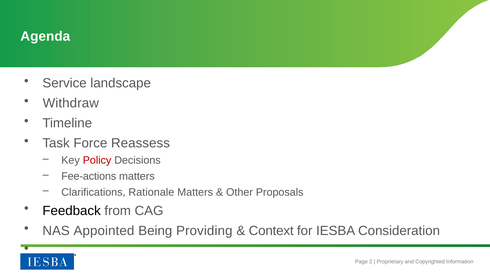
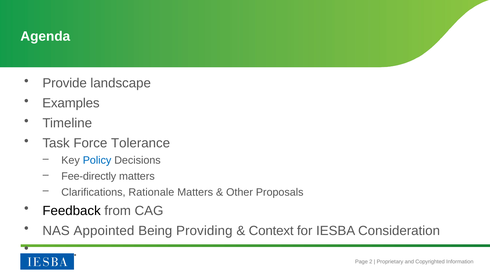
Service: Service -> Provide
Withdraw: Withdraw -> Examples
Reassess: Reassess -> Tolerance
Policy colour: red -> blue
Fee-actions: Fee-actions -> Fee-directly
